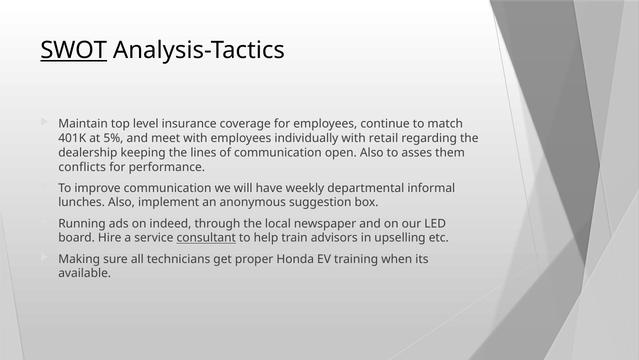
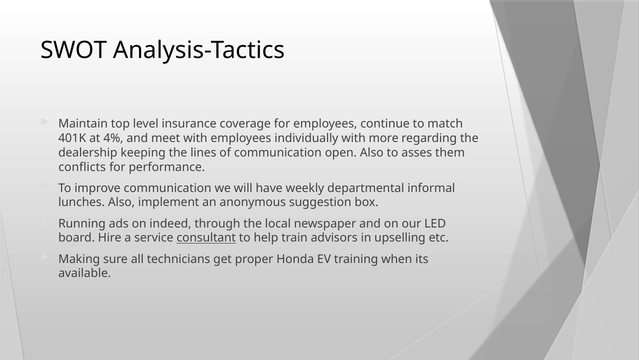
SWOT underline: present -> none
5%: 5% -> 4%
retail: retail -> more
